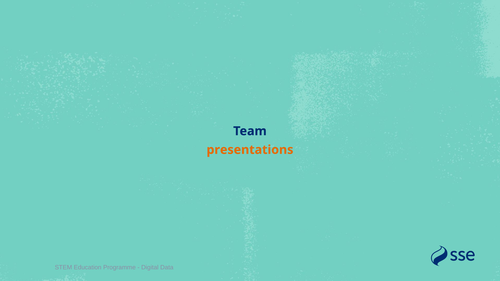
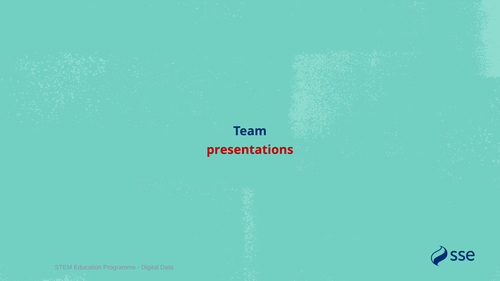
presentations colour: orange -> red
